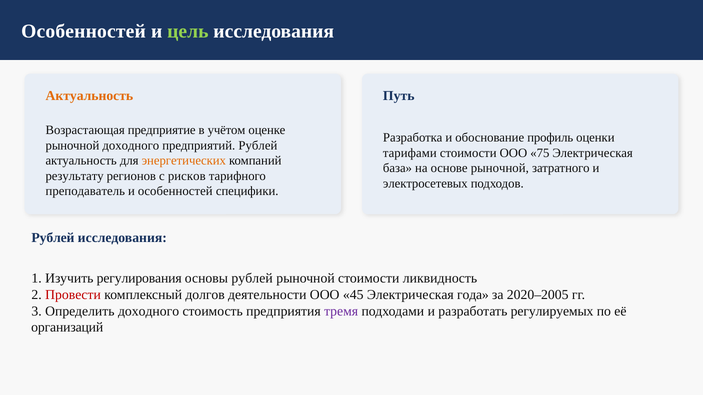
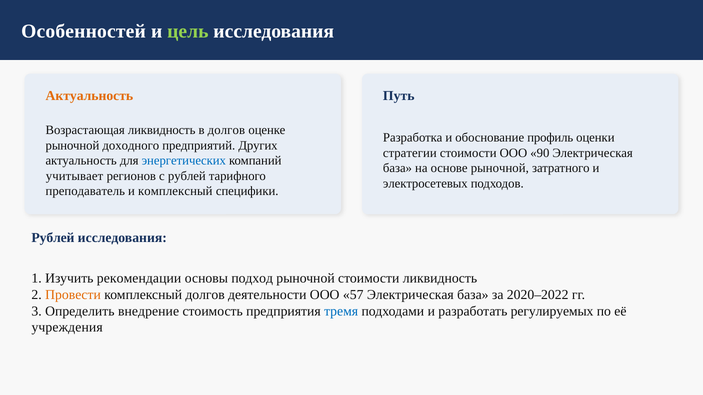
Возрастающая предприятие: предприятие -> ликвидность
в учётом: учётом -> долгов
предприятий Рублей: Рублей -> Других
тарифами: тарифами -> стратегии
75: 75 -> 90
энергетических colour: orange -> blue
результату: результату -> учитывает
с рисков: рисков -> рублей
и особенностей: особенностей -> комплексный
регулирования: регулирования -> рекомендации
основы рублей: рублей -> подход
Провести colour: red -> orange
45: 45 -> 57
года at (473, 295): года -> база
2020–2005: 2020–2005 -> 2020–2022
Определить доходного: доходного -> внедрение
тремя colour: purple -> blue
организаций: организаций -> учреждения
